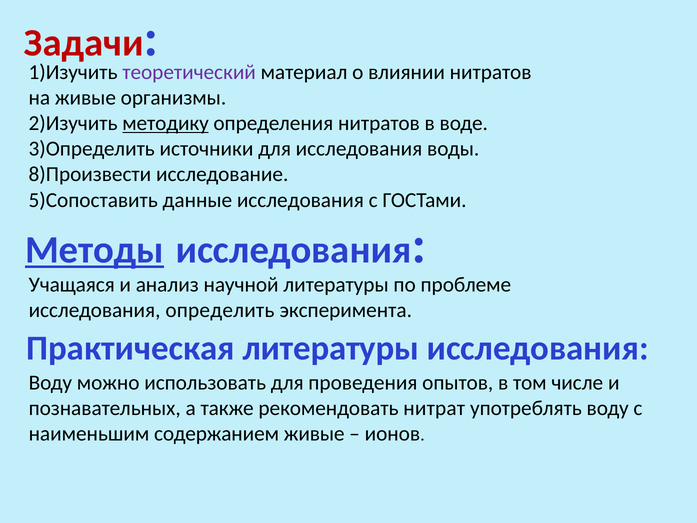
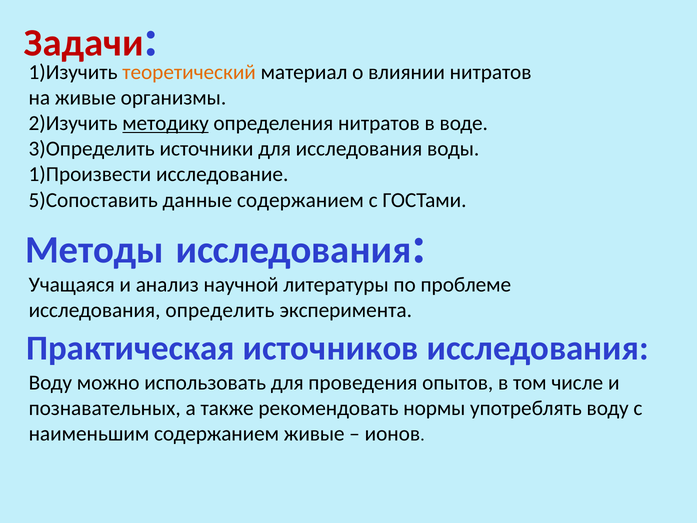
теоретический colour: purple -> orange
8)Произвести: 8)Произвести -> 1)Произвести
данные исследования: исследования -> содержанием
Методы underline: present -> none
Практическая литературы: литературы -> источников
нитрат: нитрат -> нормы
